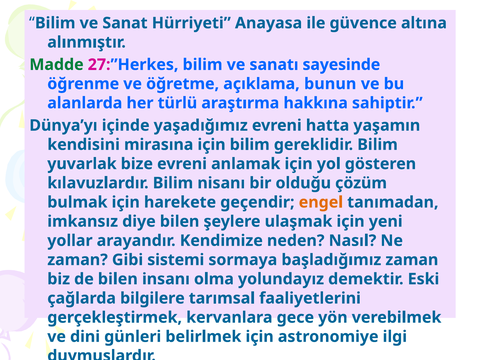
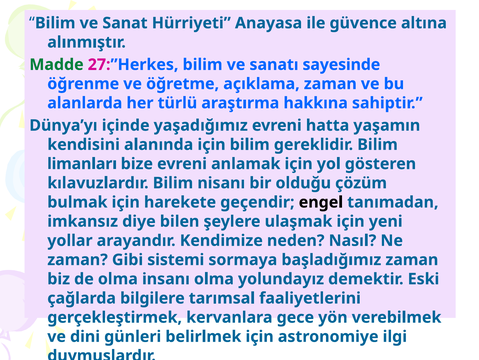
açıklama bunun: bunun -> zaman
mirasına: mirasına -> alanında
yuvarlak: yuvarlak -> limanları
engel colour: orange -> black
de bilen: bilen -> olma
